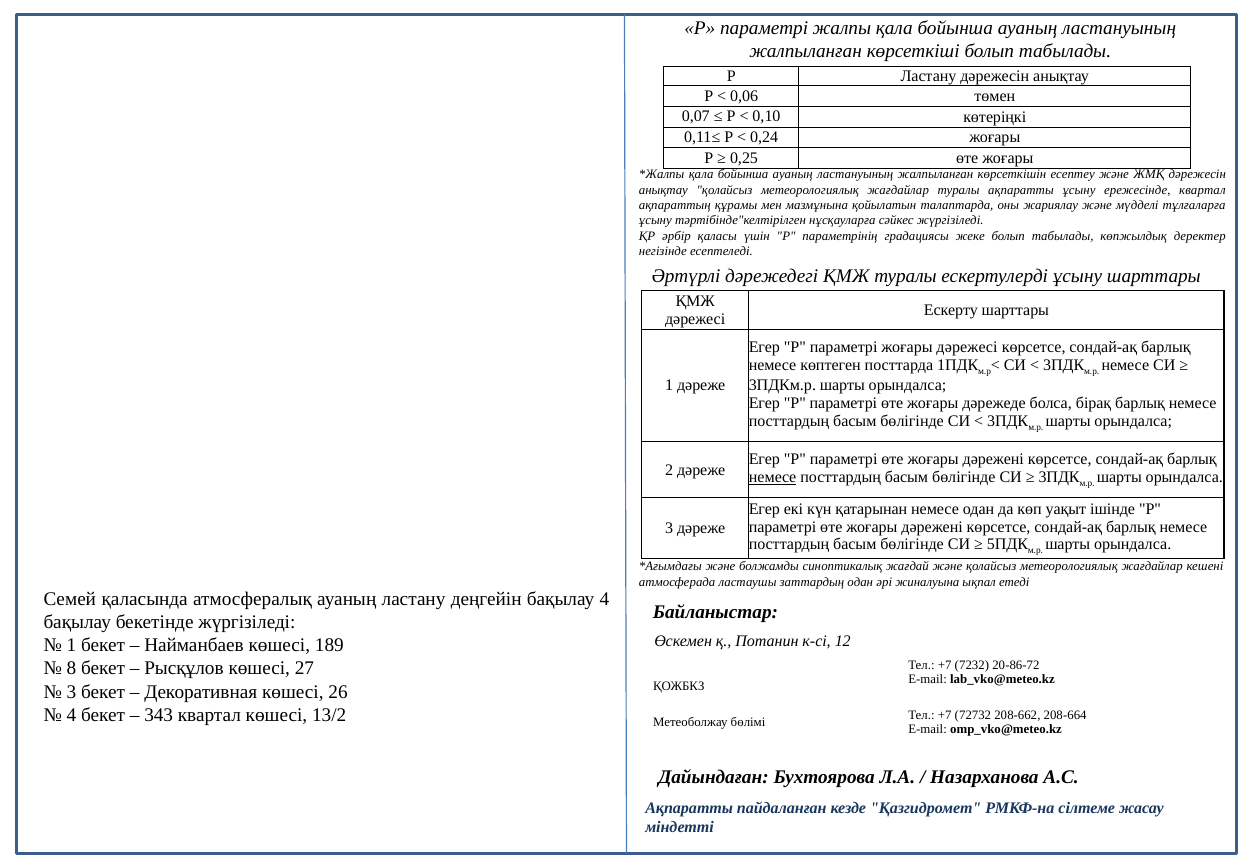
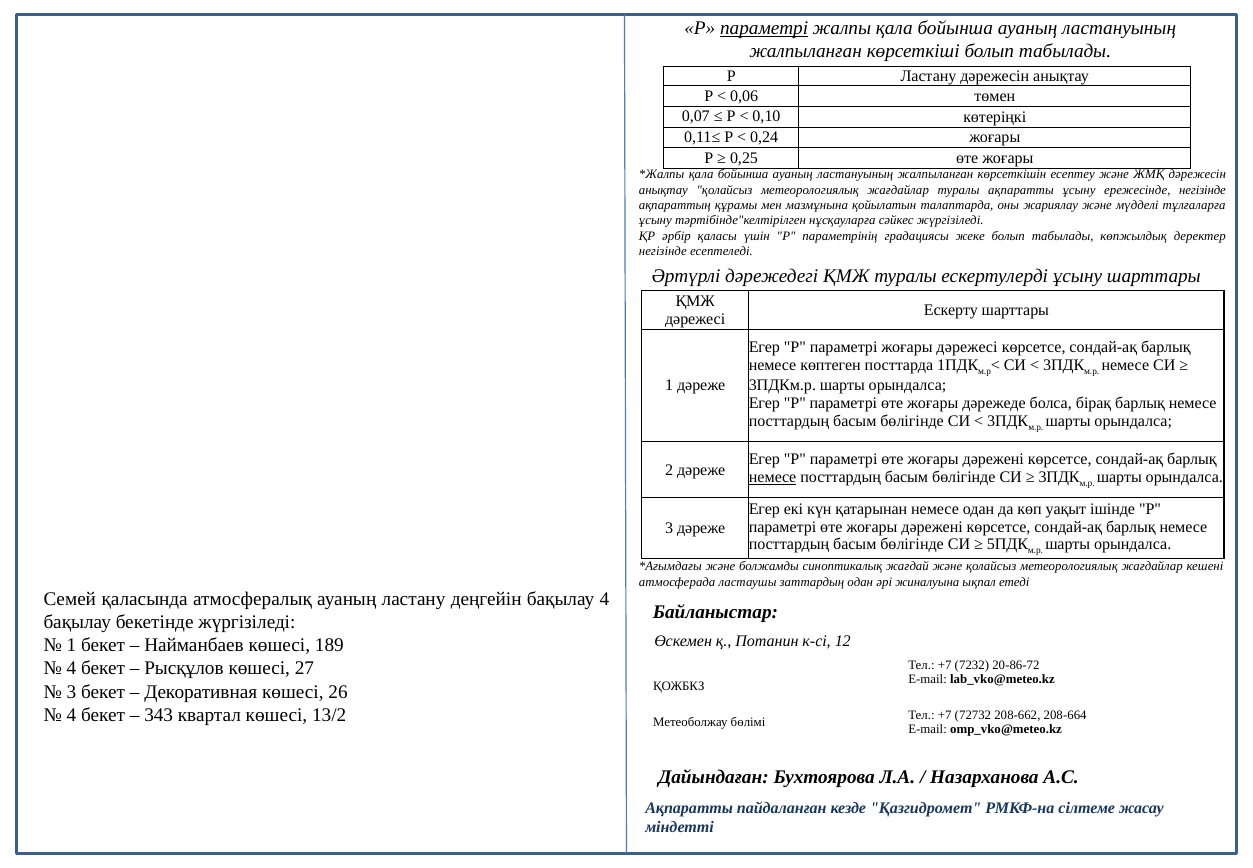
параметрі at (764, 28) underline: none -> present
ережесінде квартал: квартал -> негізінде
8 at (72, 668): 8 -> 4
